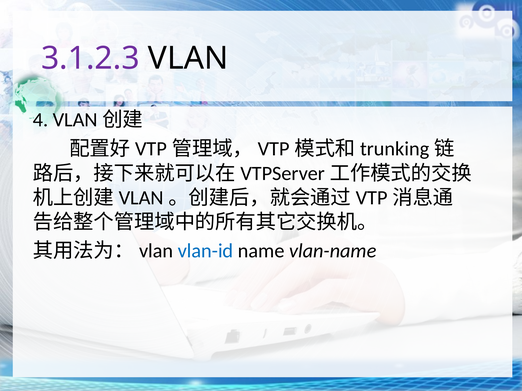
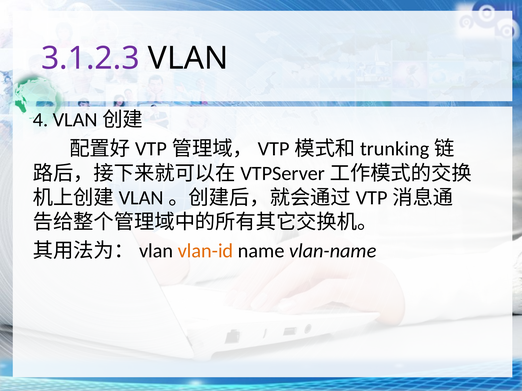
vlan-id colour: blue -> orange
